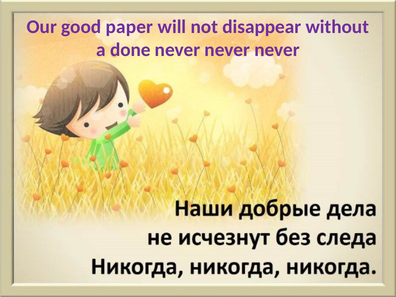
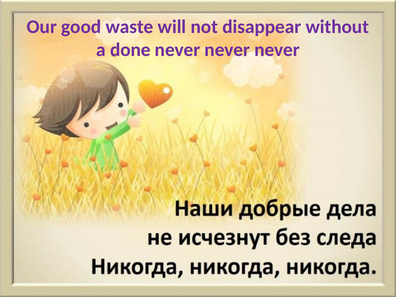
paper: paper -> waste
